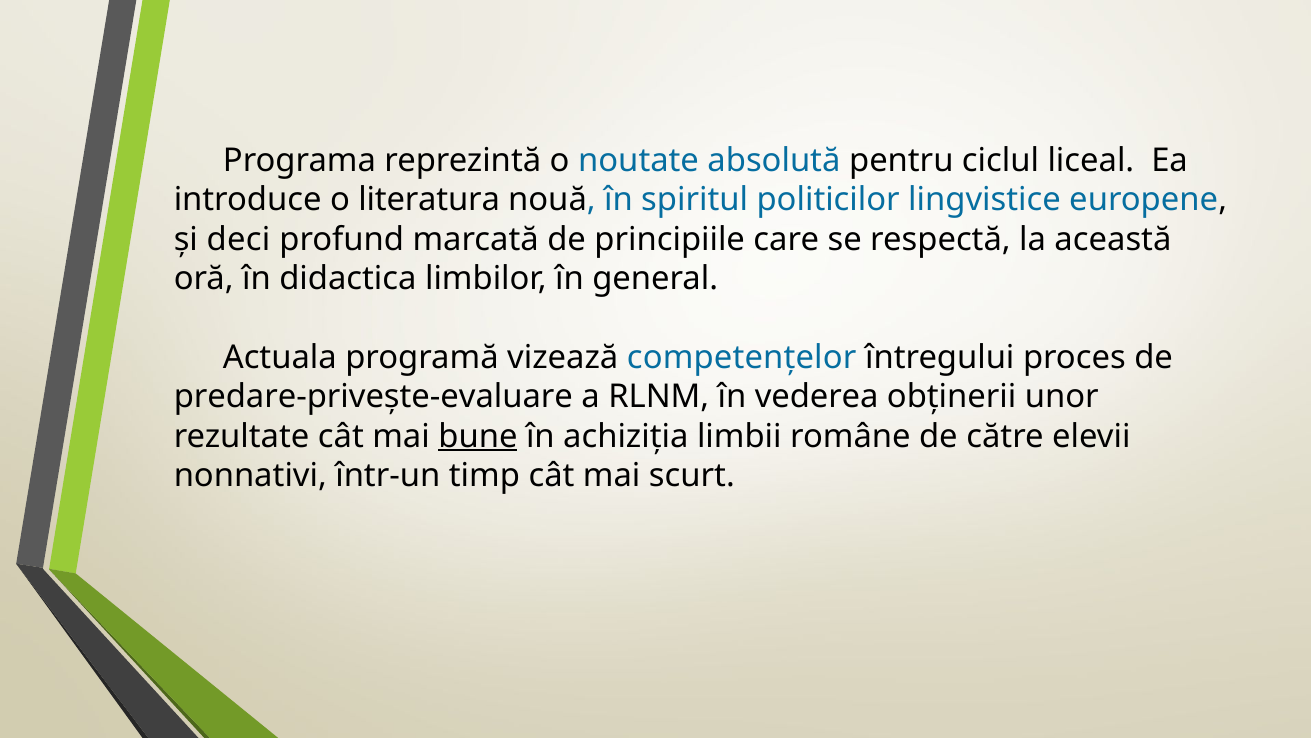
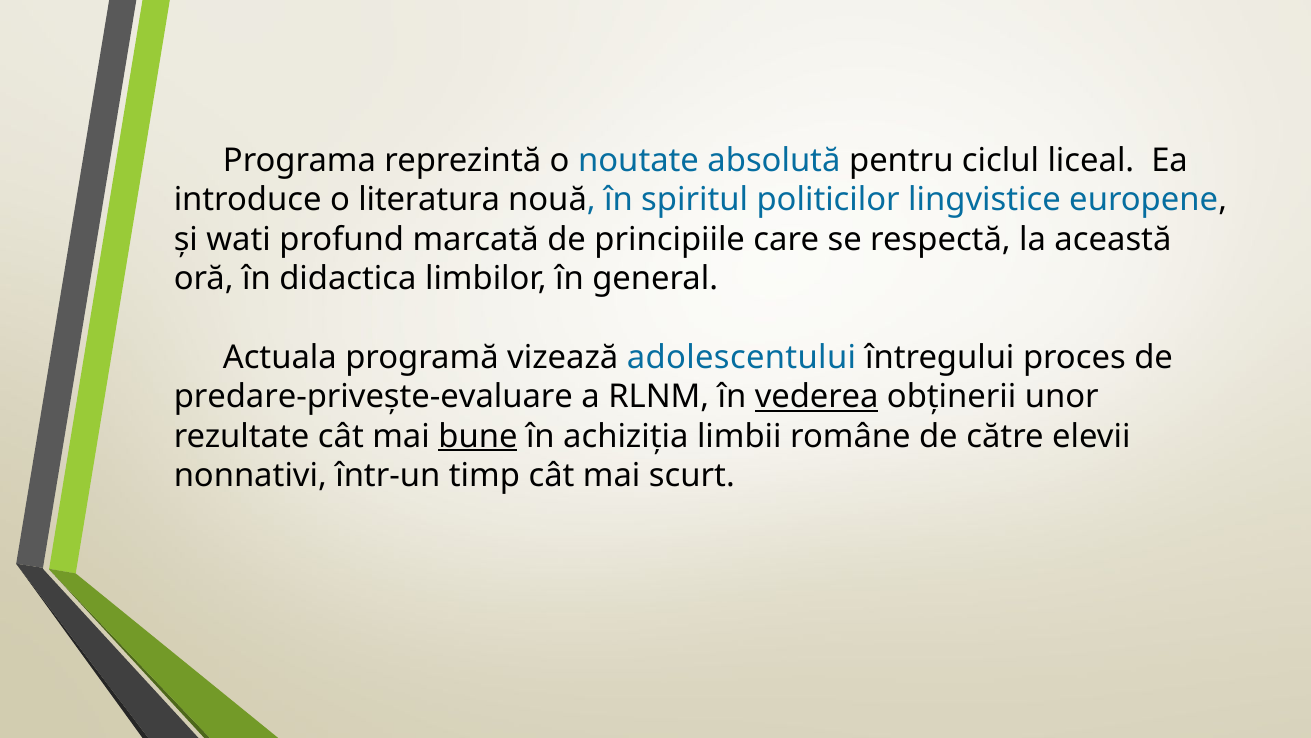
deci: deci -> wati
competențelor: competențelor -> adolescentului
vederea underline: none -> present
